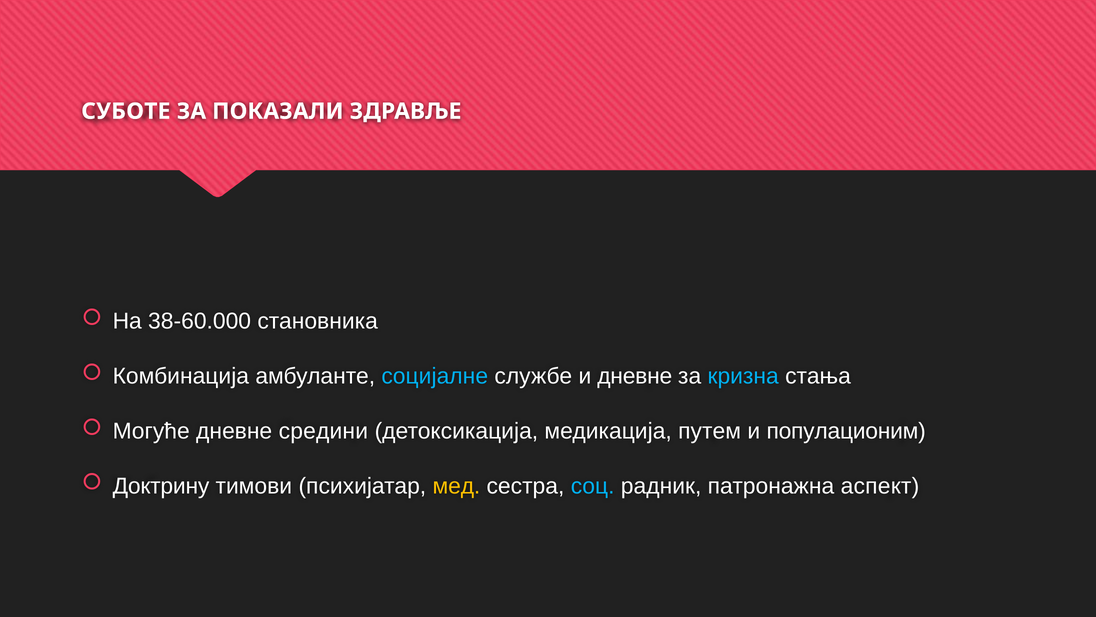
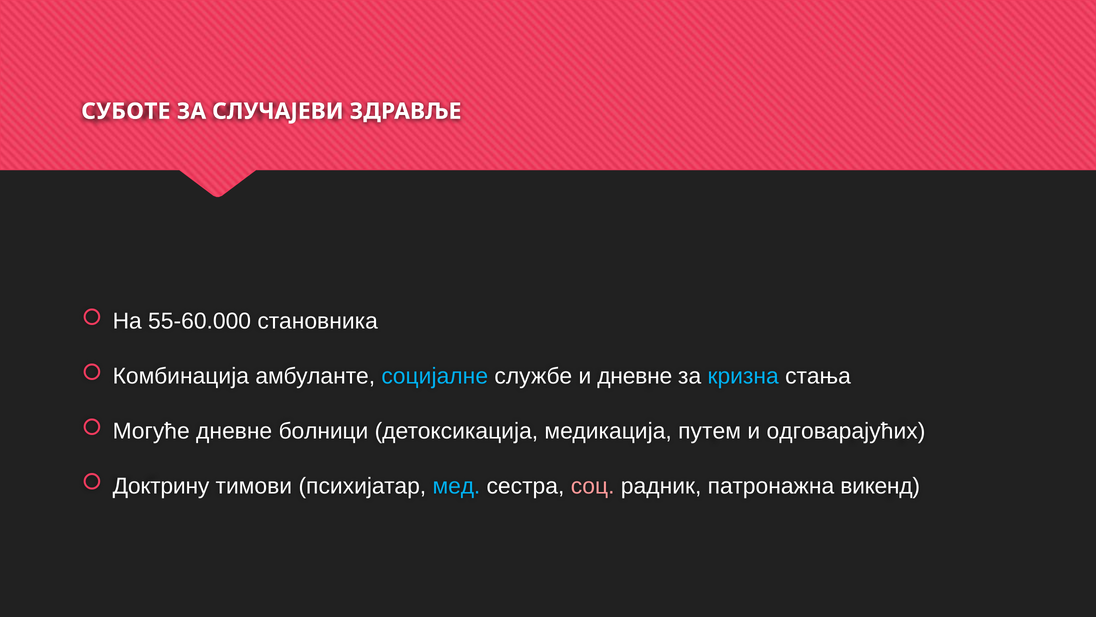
ПОКАЗАЛИ: ПОКАЗАЛИ -> СЛУЧАЈЕВИ
38-60.000: 38-60.000 -> 55-60.000
средини: средини -> болници
популационим: популационим -> одговарајућих
мед colour: yellow -> light blue
соц colour: light blue -> pink
аспект: аспект -> викенд
